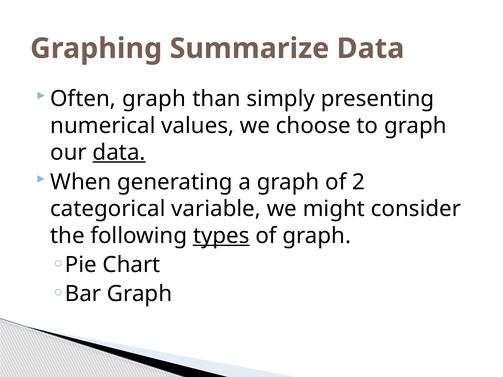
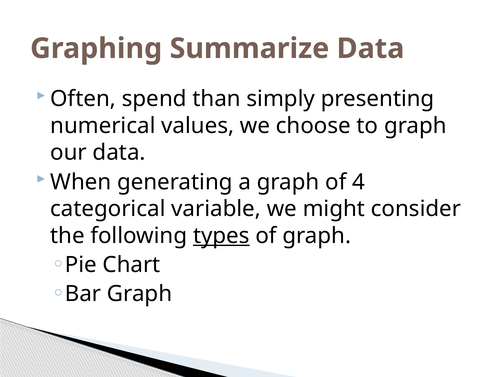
Often graph: graph -> spend
data at (119, 153) underline: present -> none
2: 2 -> 4
